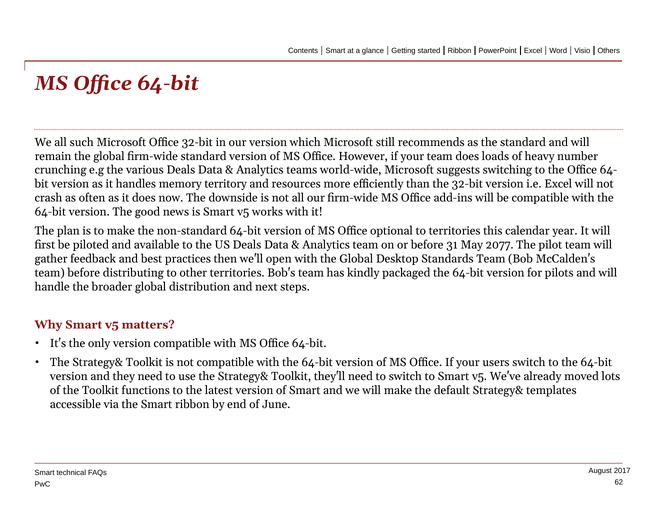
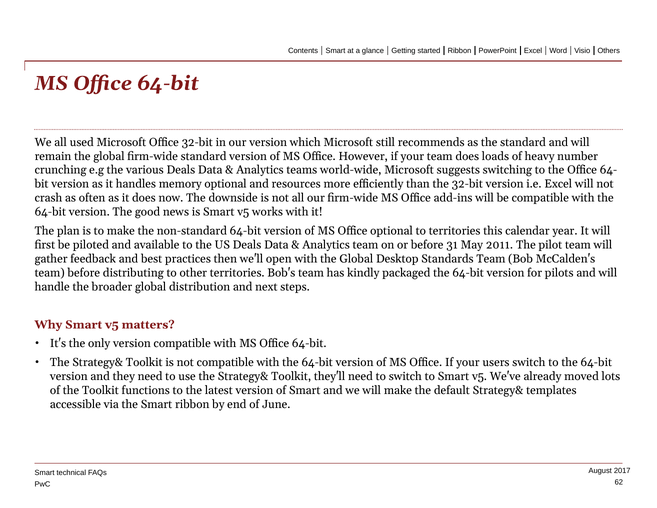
such: such -> used
memory territory: territory -> optional
2077: 2077 -> 2011
